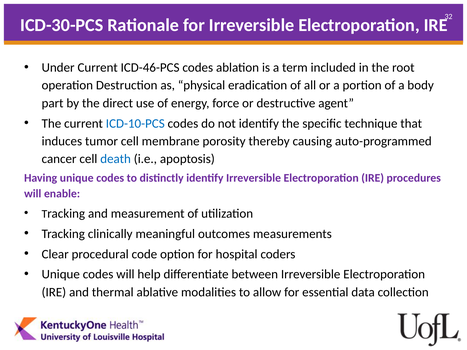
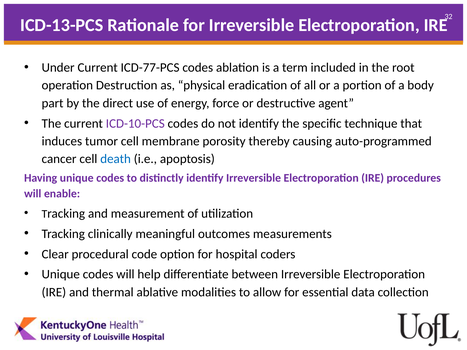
ICD-30-PCS: ICD-30-PCS -> ICD-13-PCS
ICD-46-PCS: ICD-46-PCS -> ICD-77-PCS
ICD-10-PCS colour: blue -> purple
